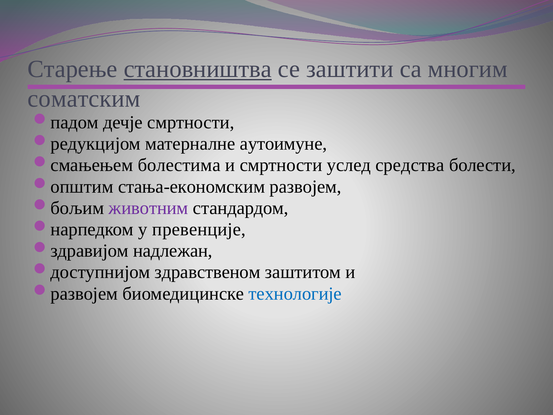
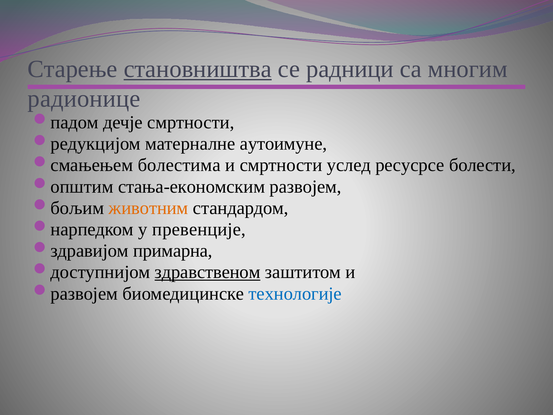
заштити: заштити -> радници
соматским: соматским -> радионице
средства: средства -> ресусрсе
животним colour: purple -> orange
надлежан: надлежан -> примарна
здравственом underline: none -> present
